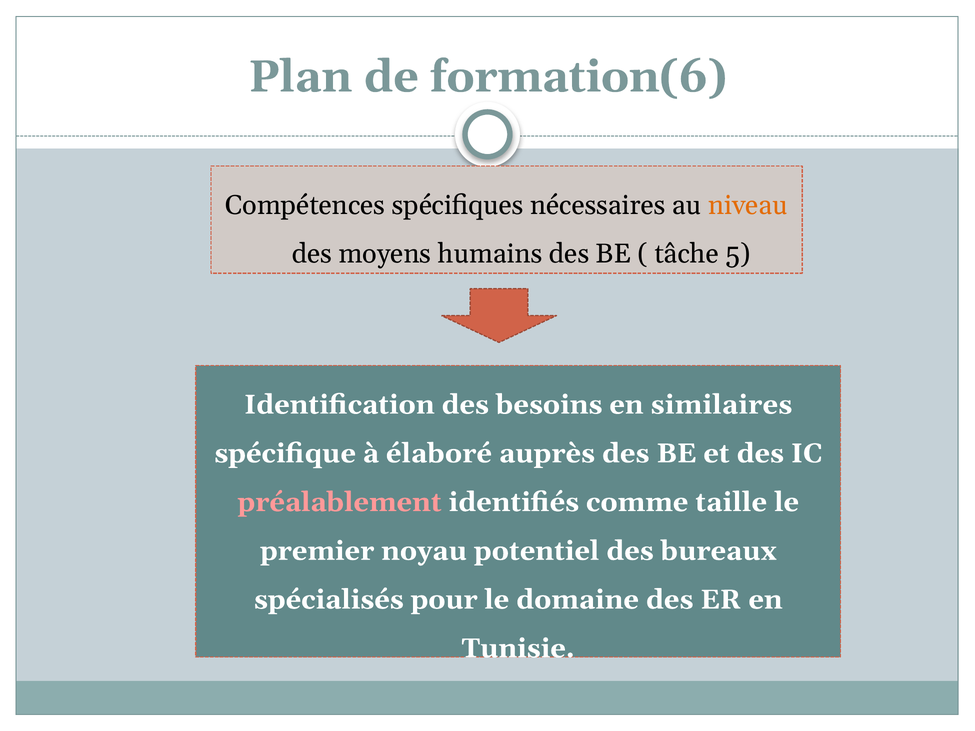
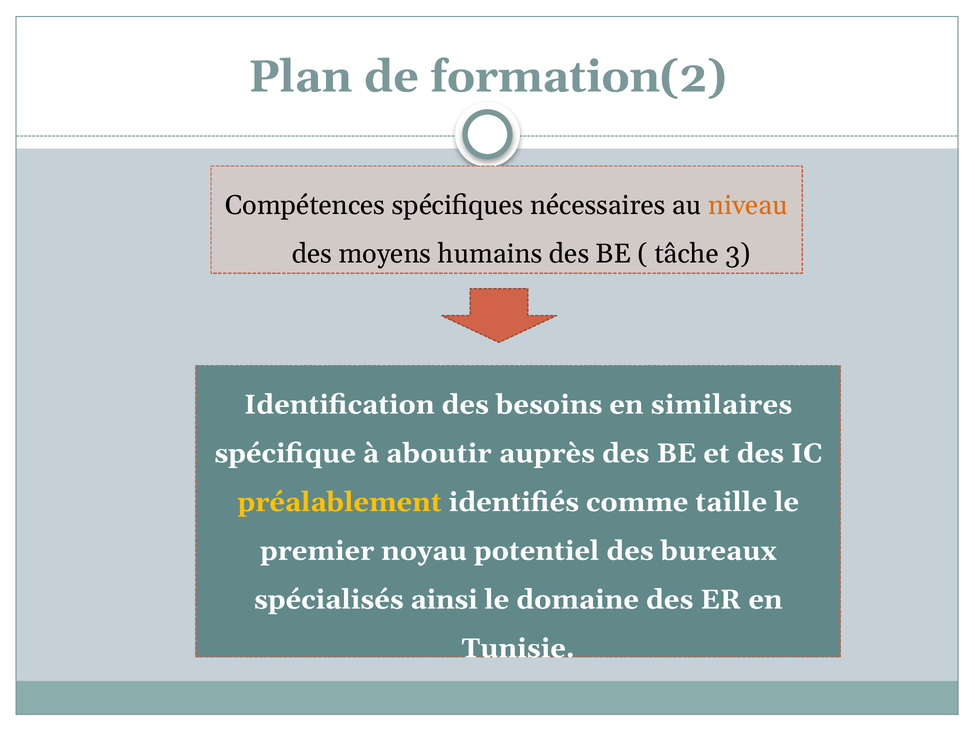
formation(6: formation(6 -> formation(2
5: 5 -> 3
élaboré: élaboré -> aboutir
préalablement colour: pink -> yellow
pour: pour -> ainsi
